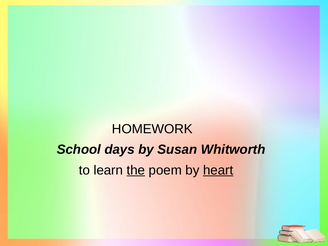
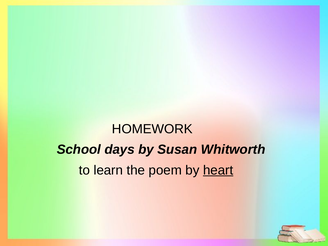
the underline: present -> none
